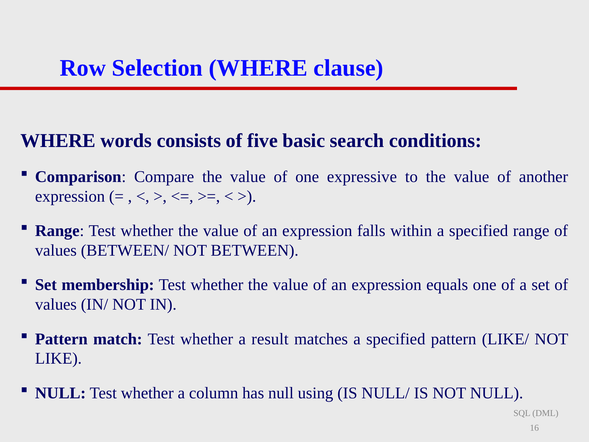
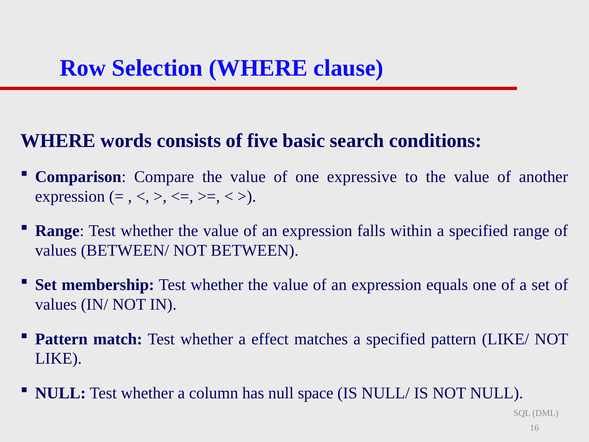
result: result -> effect
using: using -> space
